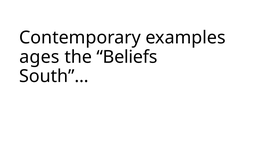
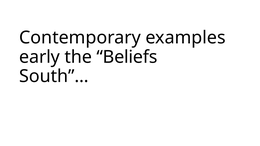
ages: ages -> early
